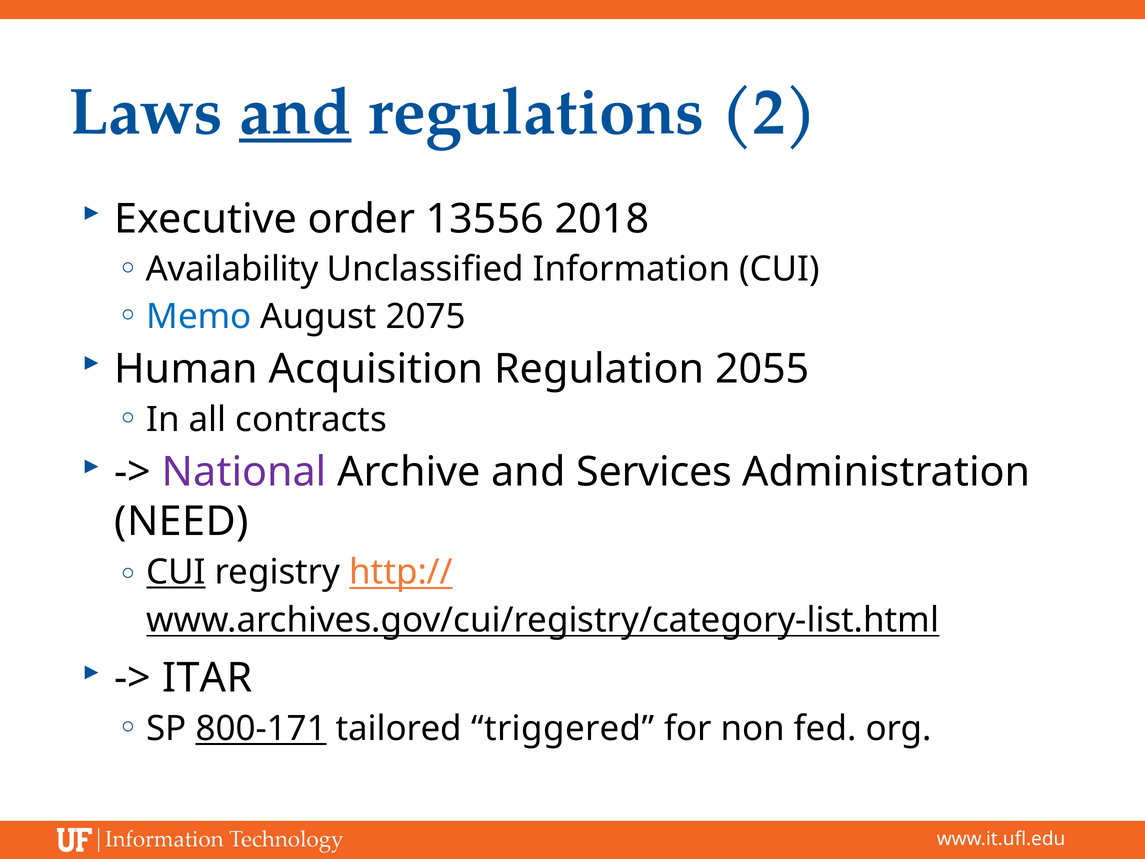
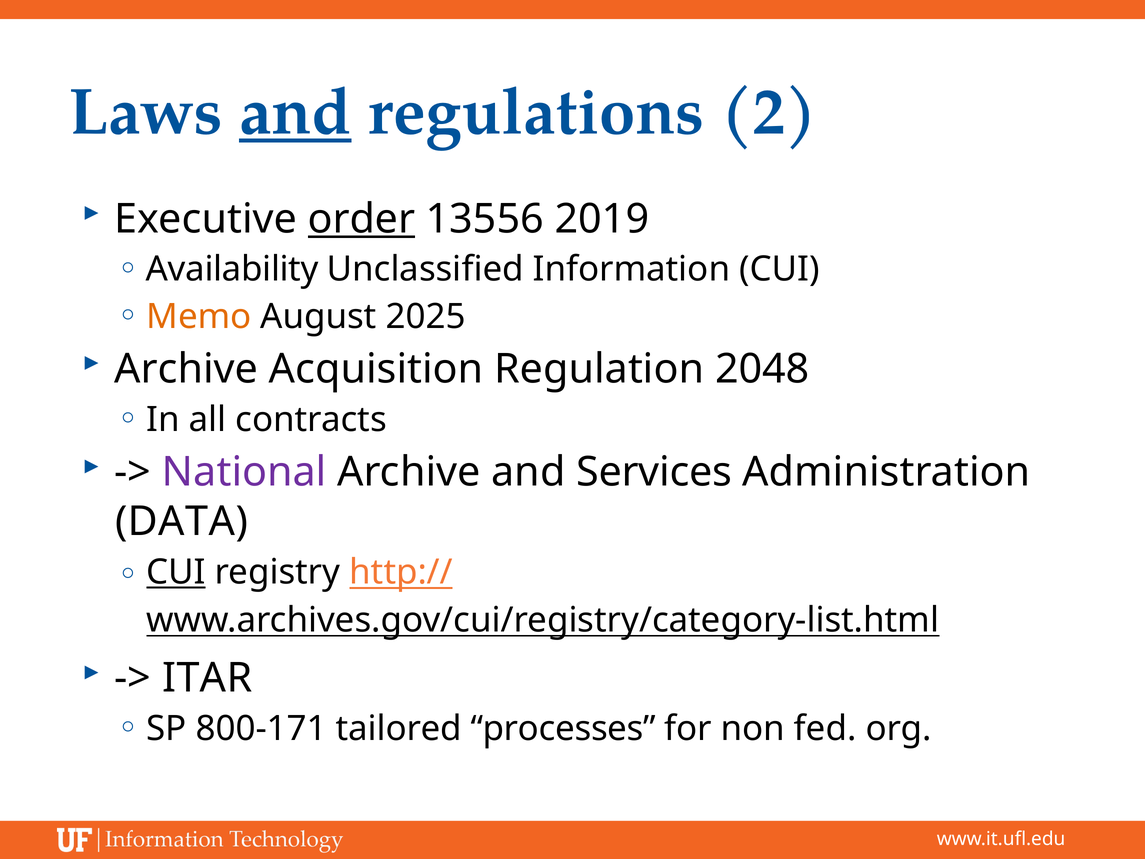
order underline: none -> present
2018: 2018 -> 2019
Memo colour: blue -> orange
2075: 2075 -> 2025
Human at (186, 369): Human -> Archive
2055: 2055 -> 2048
NEED: NEED -> DATA
800-171 underline: present -> none
triggered: triggered -> processes
